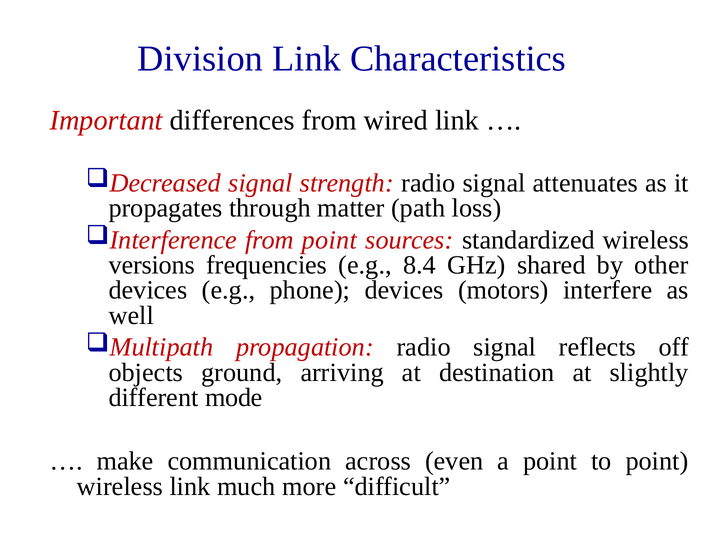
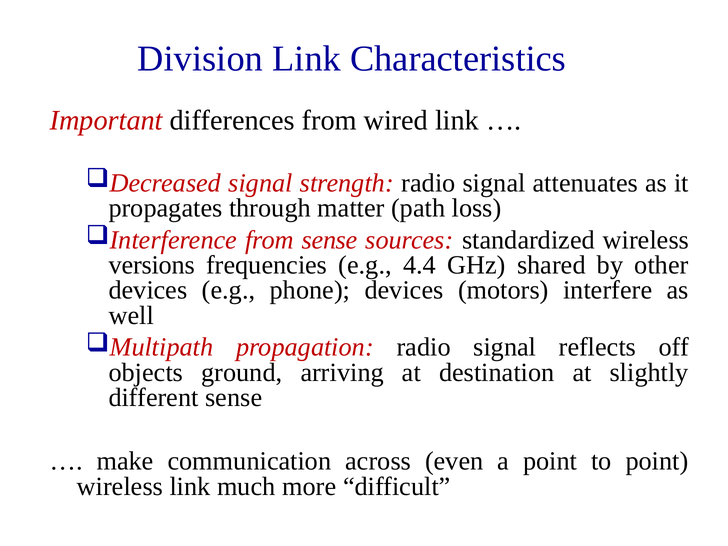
from point: point -> sense
8.4: 8.4 -> 4.4
different mode: mode -> sense
